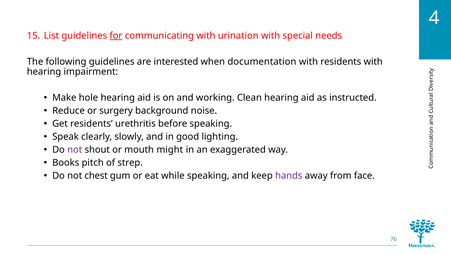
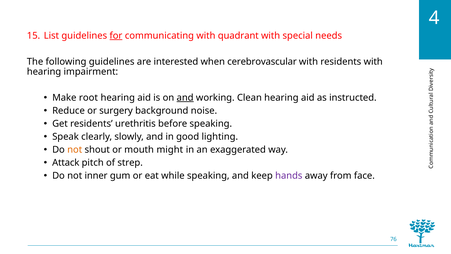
urination: urination -> quadrant
documentation: documentation -> cerebrovascular
hole: hole -> root
and at (185, 98) underline: none -> present
not at (75, 149) colour: purple -> orange
Books: Books -> Attack
chest: chest -> inner
